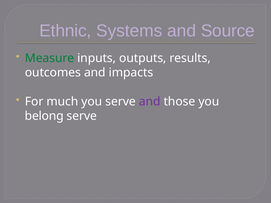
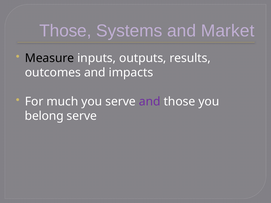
Ethnic at (65, 31): Ethnic -> Those
Source: Source -> Market
Measure colour: green -> black
